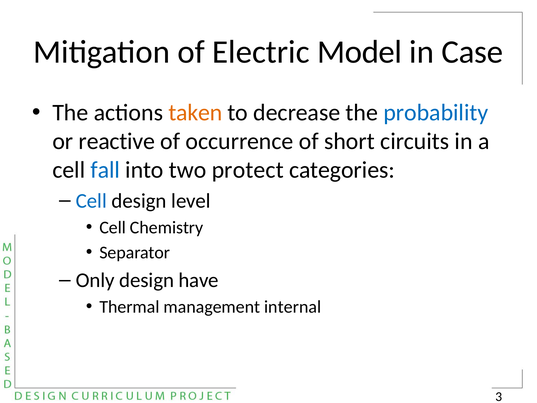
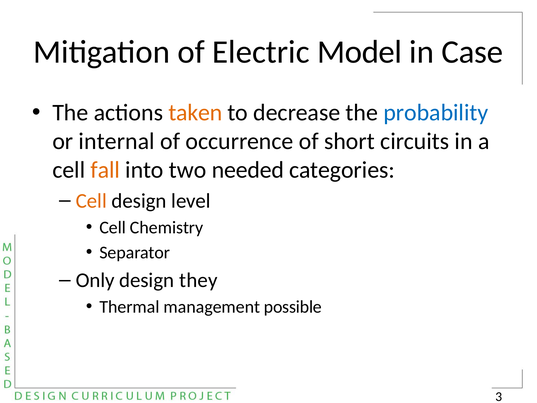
reactive: reactive -> internal
fall colour: blue -> orange
protect: protect -> needed
Cell at (91, 201) colour: blue -> orange
have: have -> they
internal: internal -> possible
